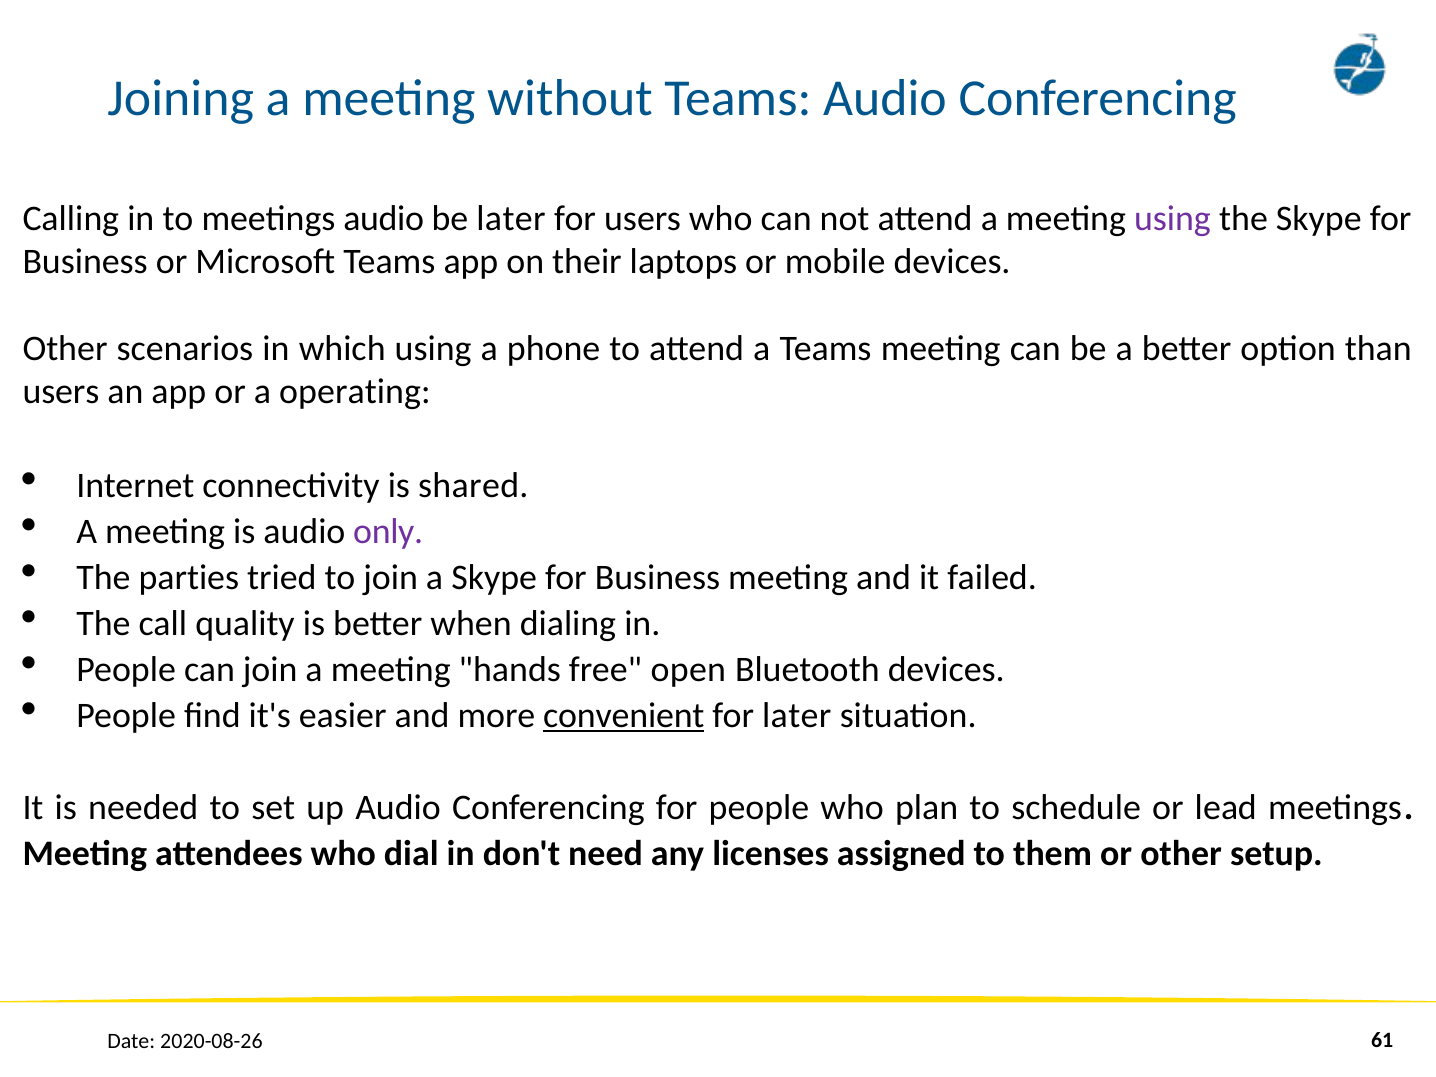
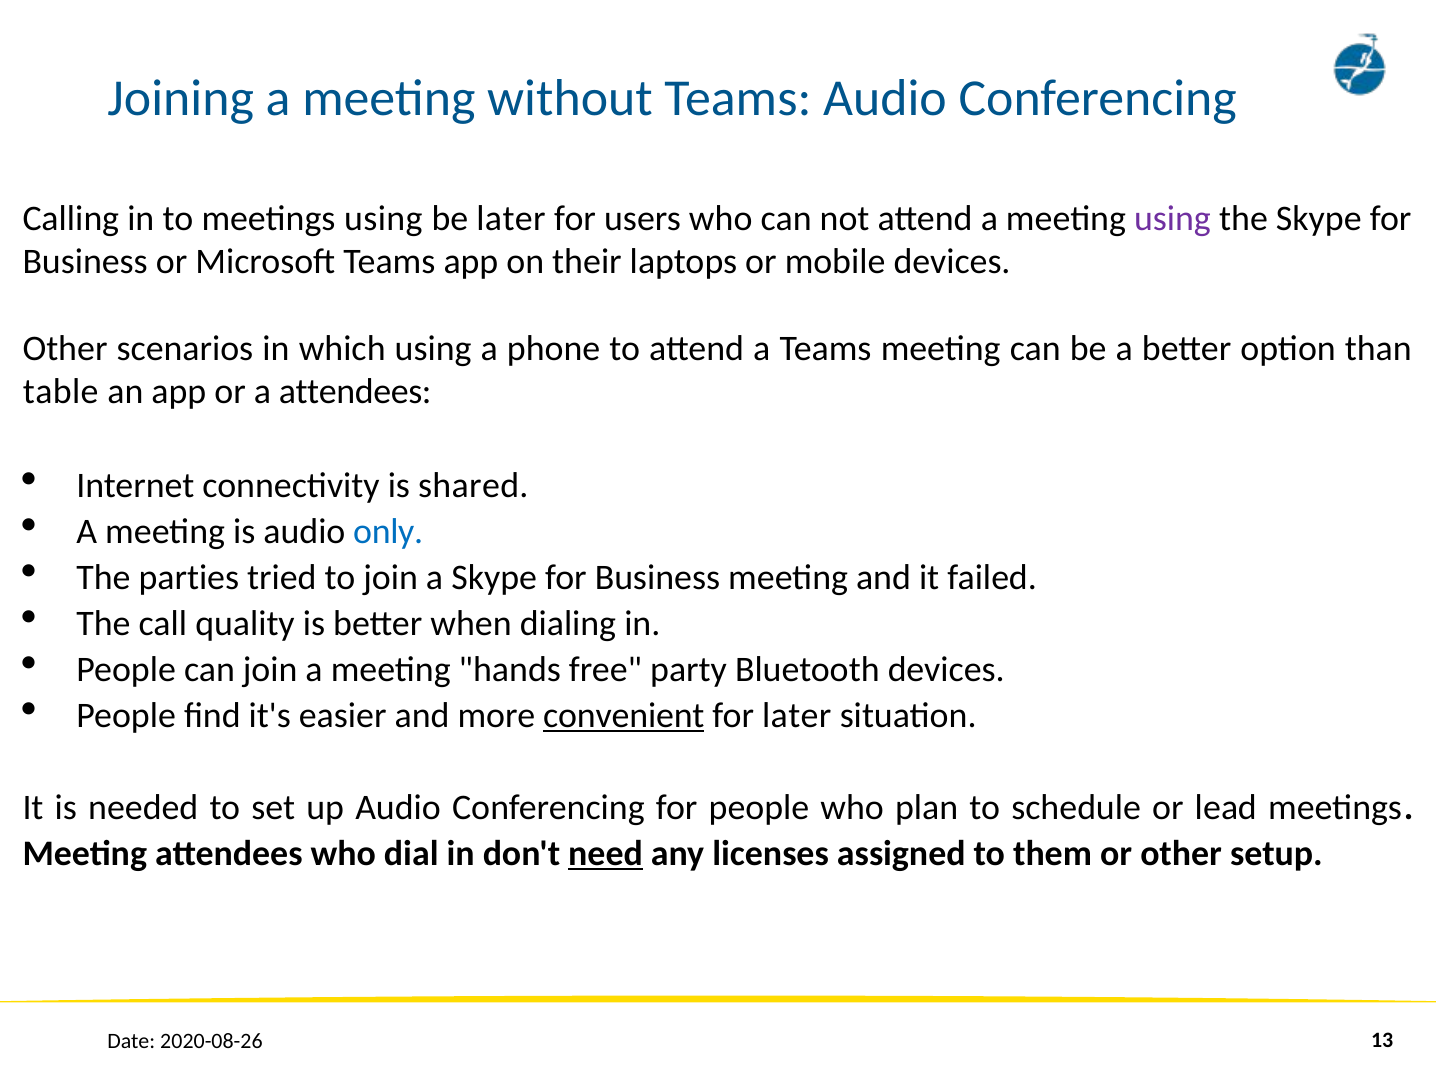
meetings audio: audio -> using
users at (61, 391): users -> table
a operating: operating -> attendees
only colour: purple -> blue
open: open -> party
need underline: none -> present
61: 61 -> 13
